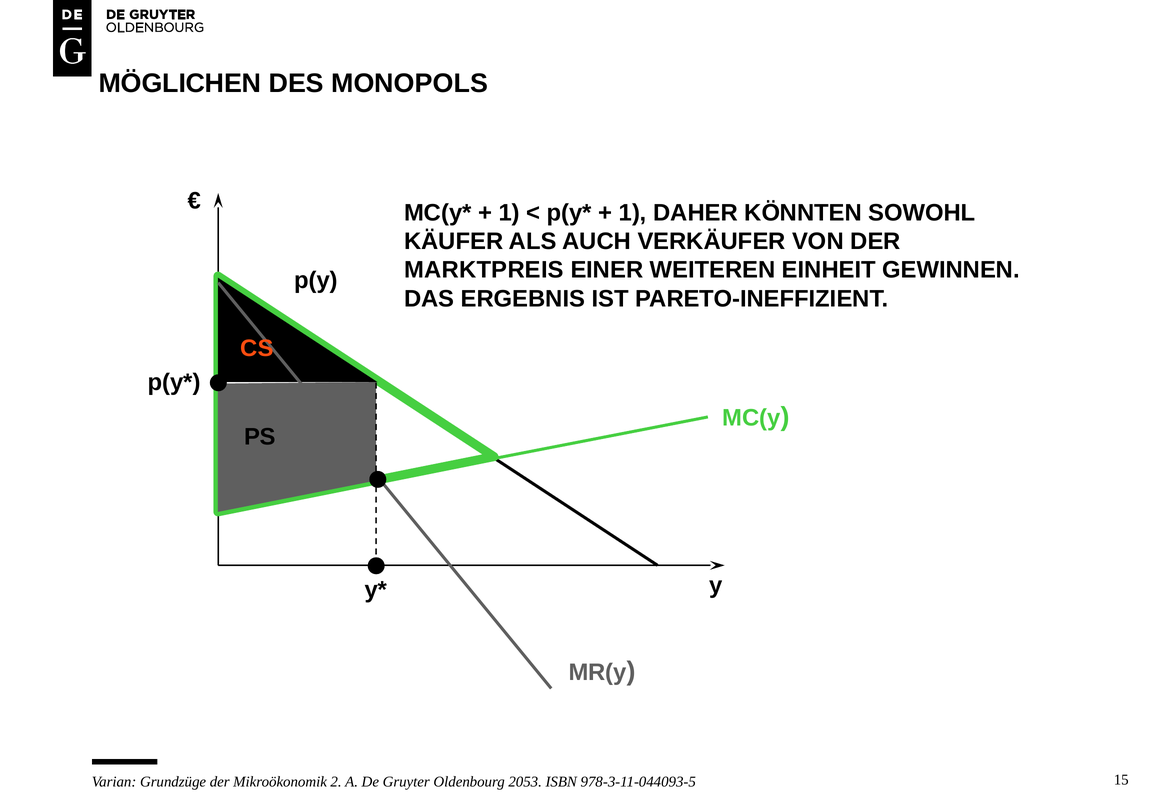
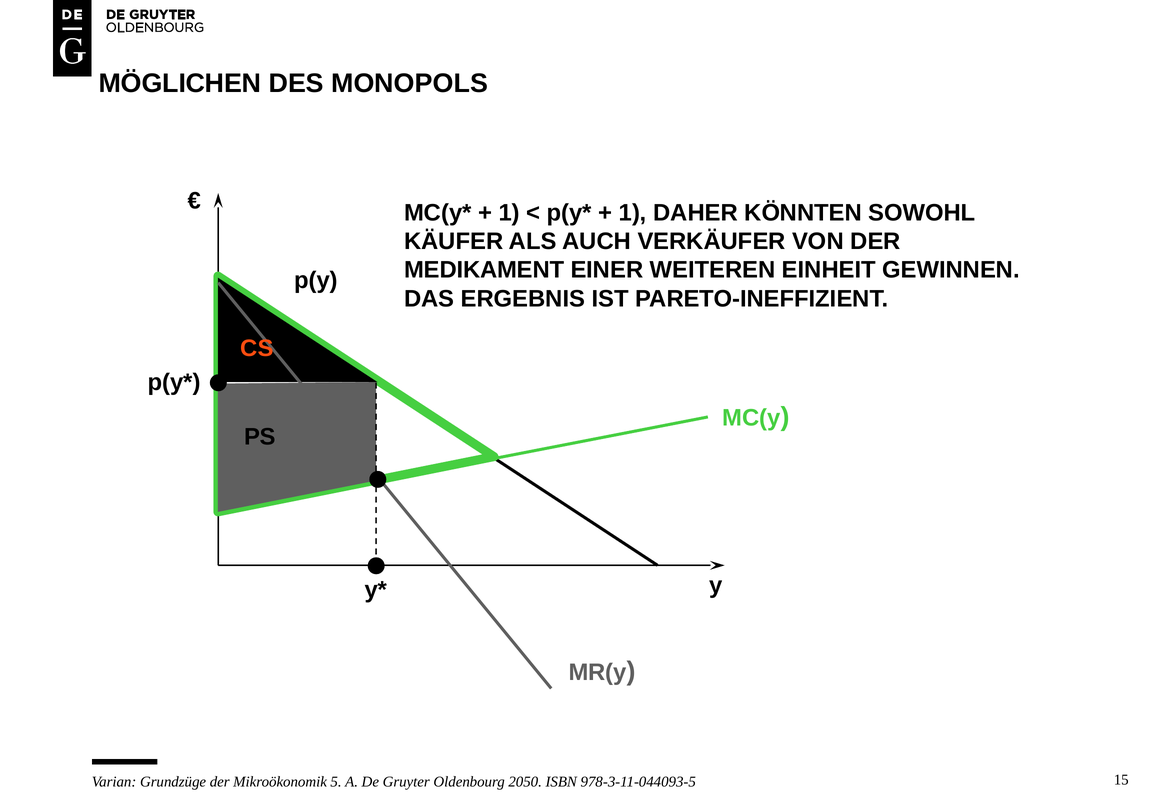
MARKTPREIS: MARKTPREIS -> MEDIKAMENT
2: 2 -> 5
2053: 2053 -> 2050
